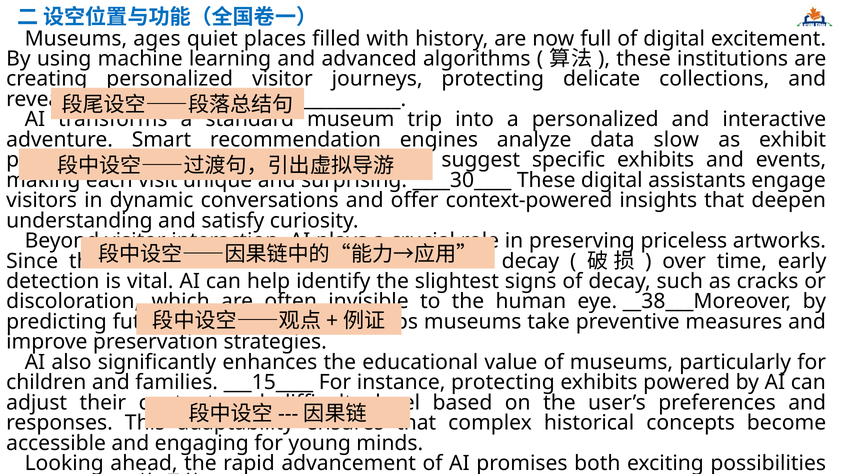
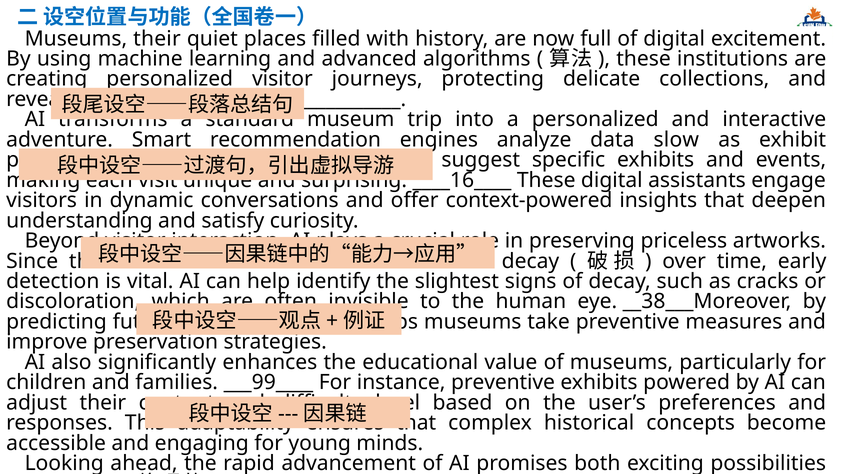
Museums ages: ages -> their
____30____: ____30____ -> ____16____
___15____: ___15____ -> ___99____
instance protecting: protecting -> preventive
